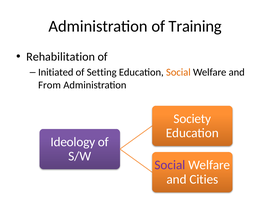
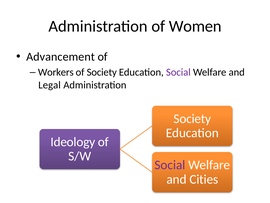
Training: Training -> Women
Rehabilitation: Rehabilitation -> Advancement
Initiated: Initiated -> Workers
of Setting: Setting -> Society
Social at (178, 72) colour: orange -> purple
From: From -> Legal
